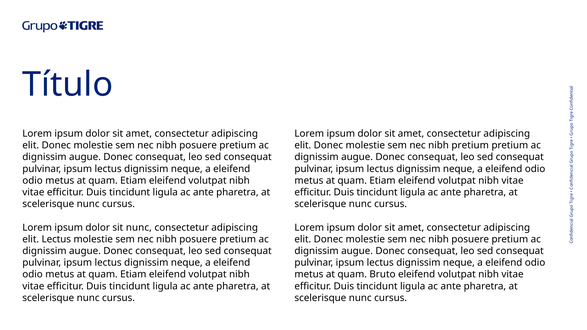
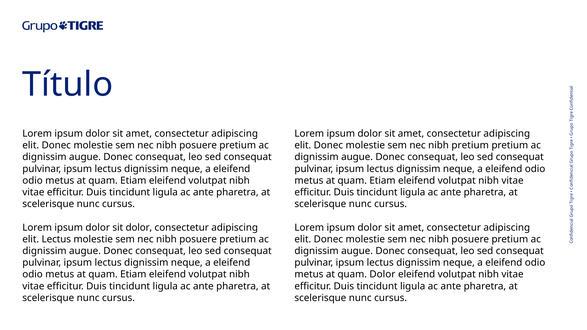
sit nunc: nunc -> dolor
quam Bruto: Bruto -> Dolor
